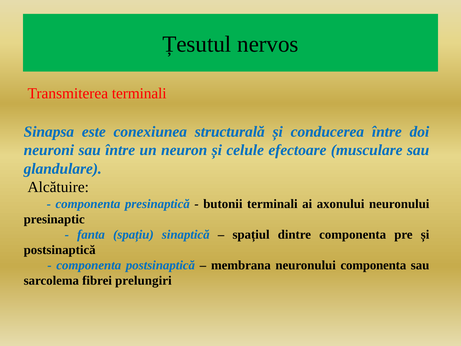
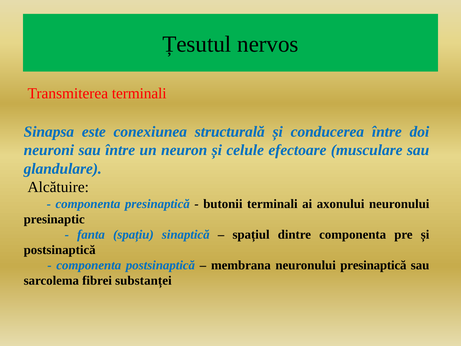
neuronului componenta: componenta -> presinaptică
prelungiri: prelungiri -> substanței
